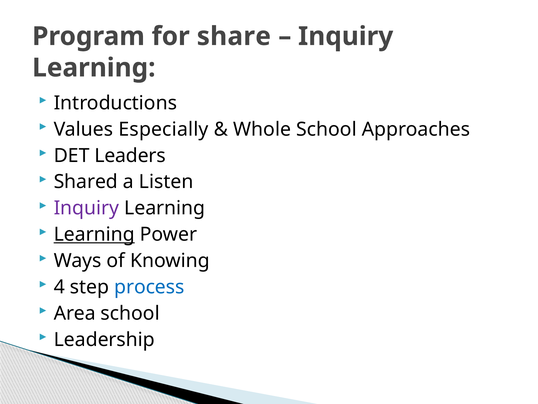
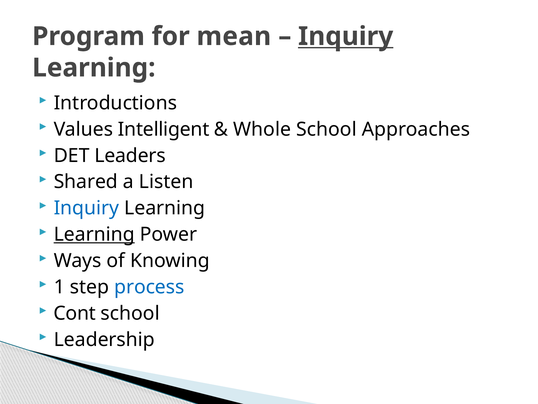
share: share -> mean
Inquiry at (346, 36) underline: none -> present
Especially: Especially -> Intelligent
Inquiry at (86, 208) colour: purple -> blue
4: 4 -> 1
Area: Area -> Cont
